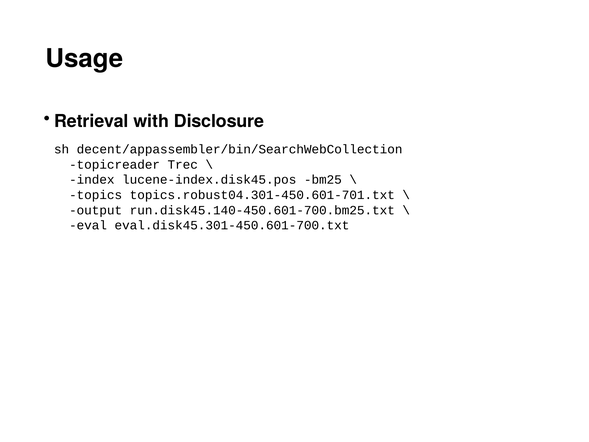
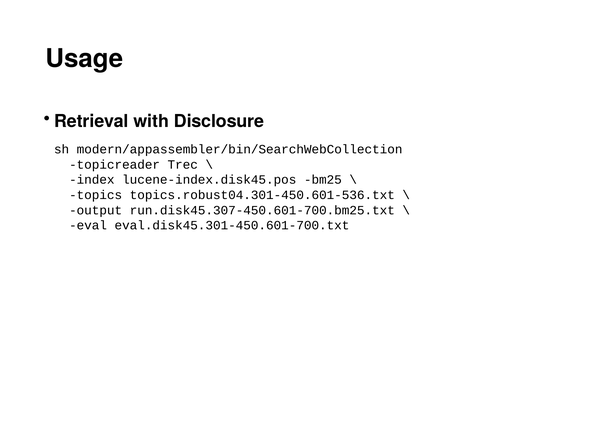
decent/appassembler/bin/SearchWebCollection: decent/appassembler/bin/SearchWebCollection -> modern/appassembler/bin/SearchWebCollection
topics.robust04.301-450.601-701.txt: topics.robust04.301-450.601-701.txt -> topics.robust04.301-450.601-536.txt
run.disk45.140-450.601-700.bm25.txt: run.disk45.140-450.601-700.bm25.txt -> run.disk45.307-450.601-700.bm25.txt
